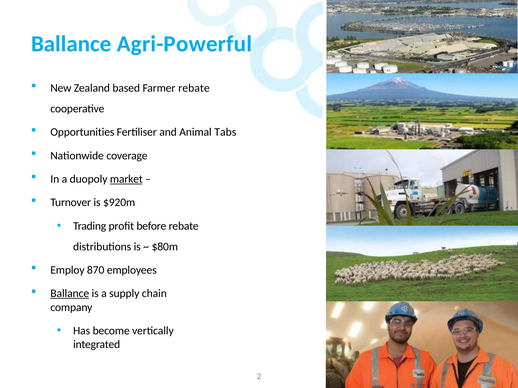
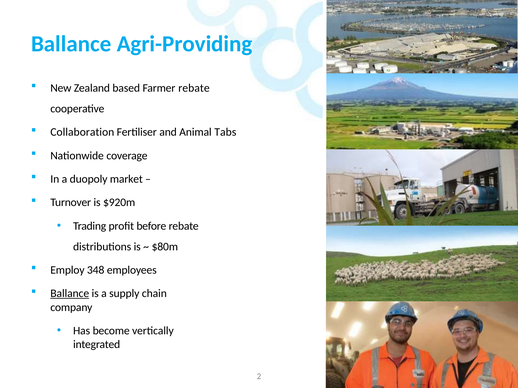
Agri-Powerful: Agri-Powerful -> Agri-Providing
Opportunities: Opportunities -> Collaboration
market underline: present -> none
870: 870 -> 348
